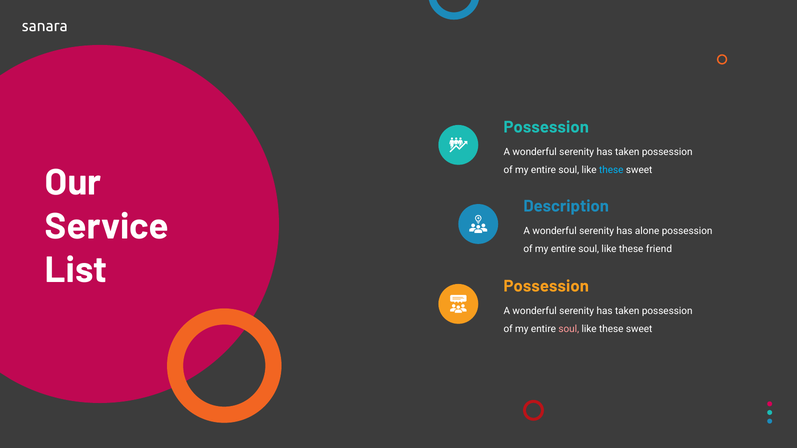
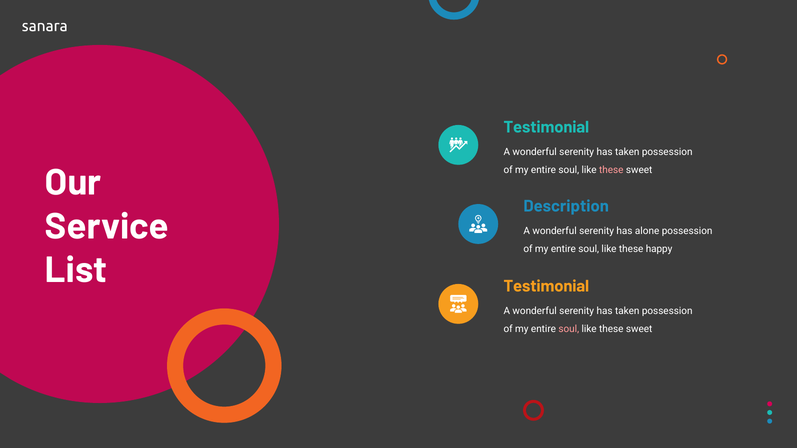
Possession at (546, 127): Possession -> Testimonial
these at (611, 170) colour: light blue -> pink
friend: friend -> happy
Possession at (546, 287): Possession -> Testimonial
